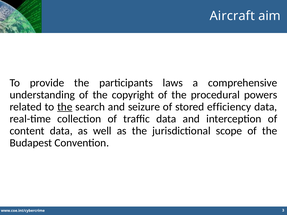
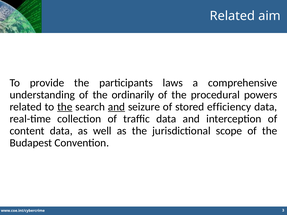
Aircraft at (232, 16): Aircraft -> Related
copyright: copyright -> ordinarily
and at (116, 107) underline: none -> present
